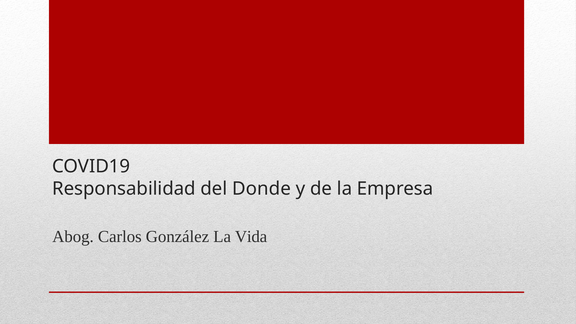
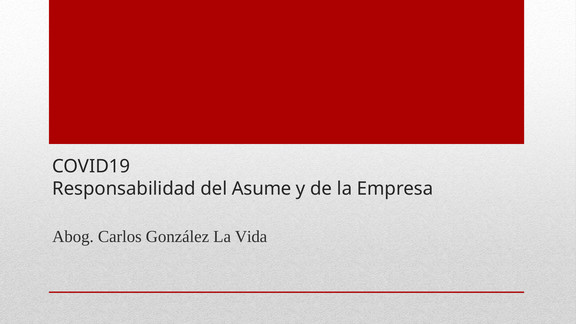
Donde: Donde -> Asume
